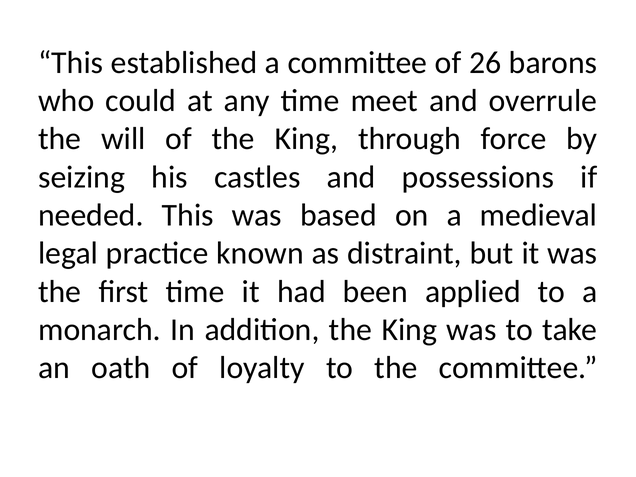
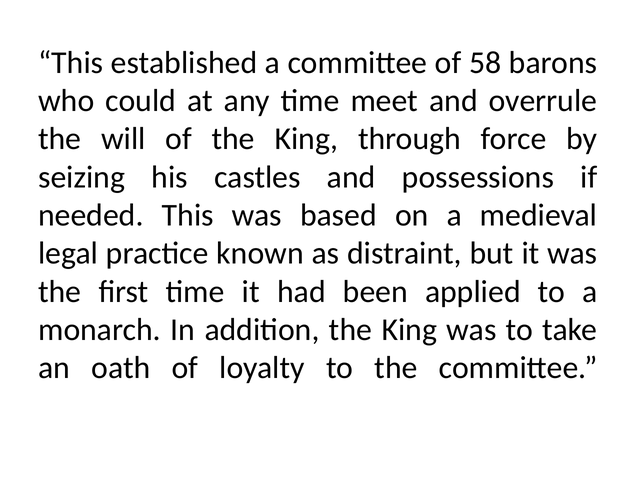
26: 26 -> 58
